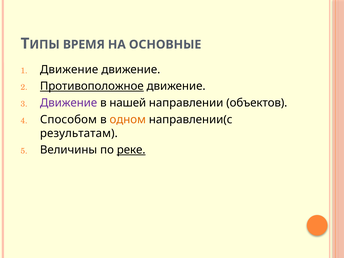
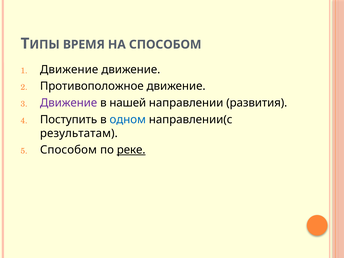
НА ОСНОВНЫЕ: ОСНОВНЫЕ -> СПОСОБОМ
Противоположное underline: present -> none
объектов: объектов -> развития
Способом: Способом -> Поступить
одном colour: orange -> blue
Величины at (69, 150): Величины -> Способом
